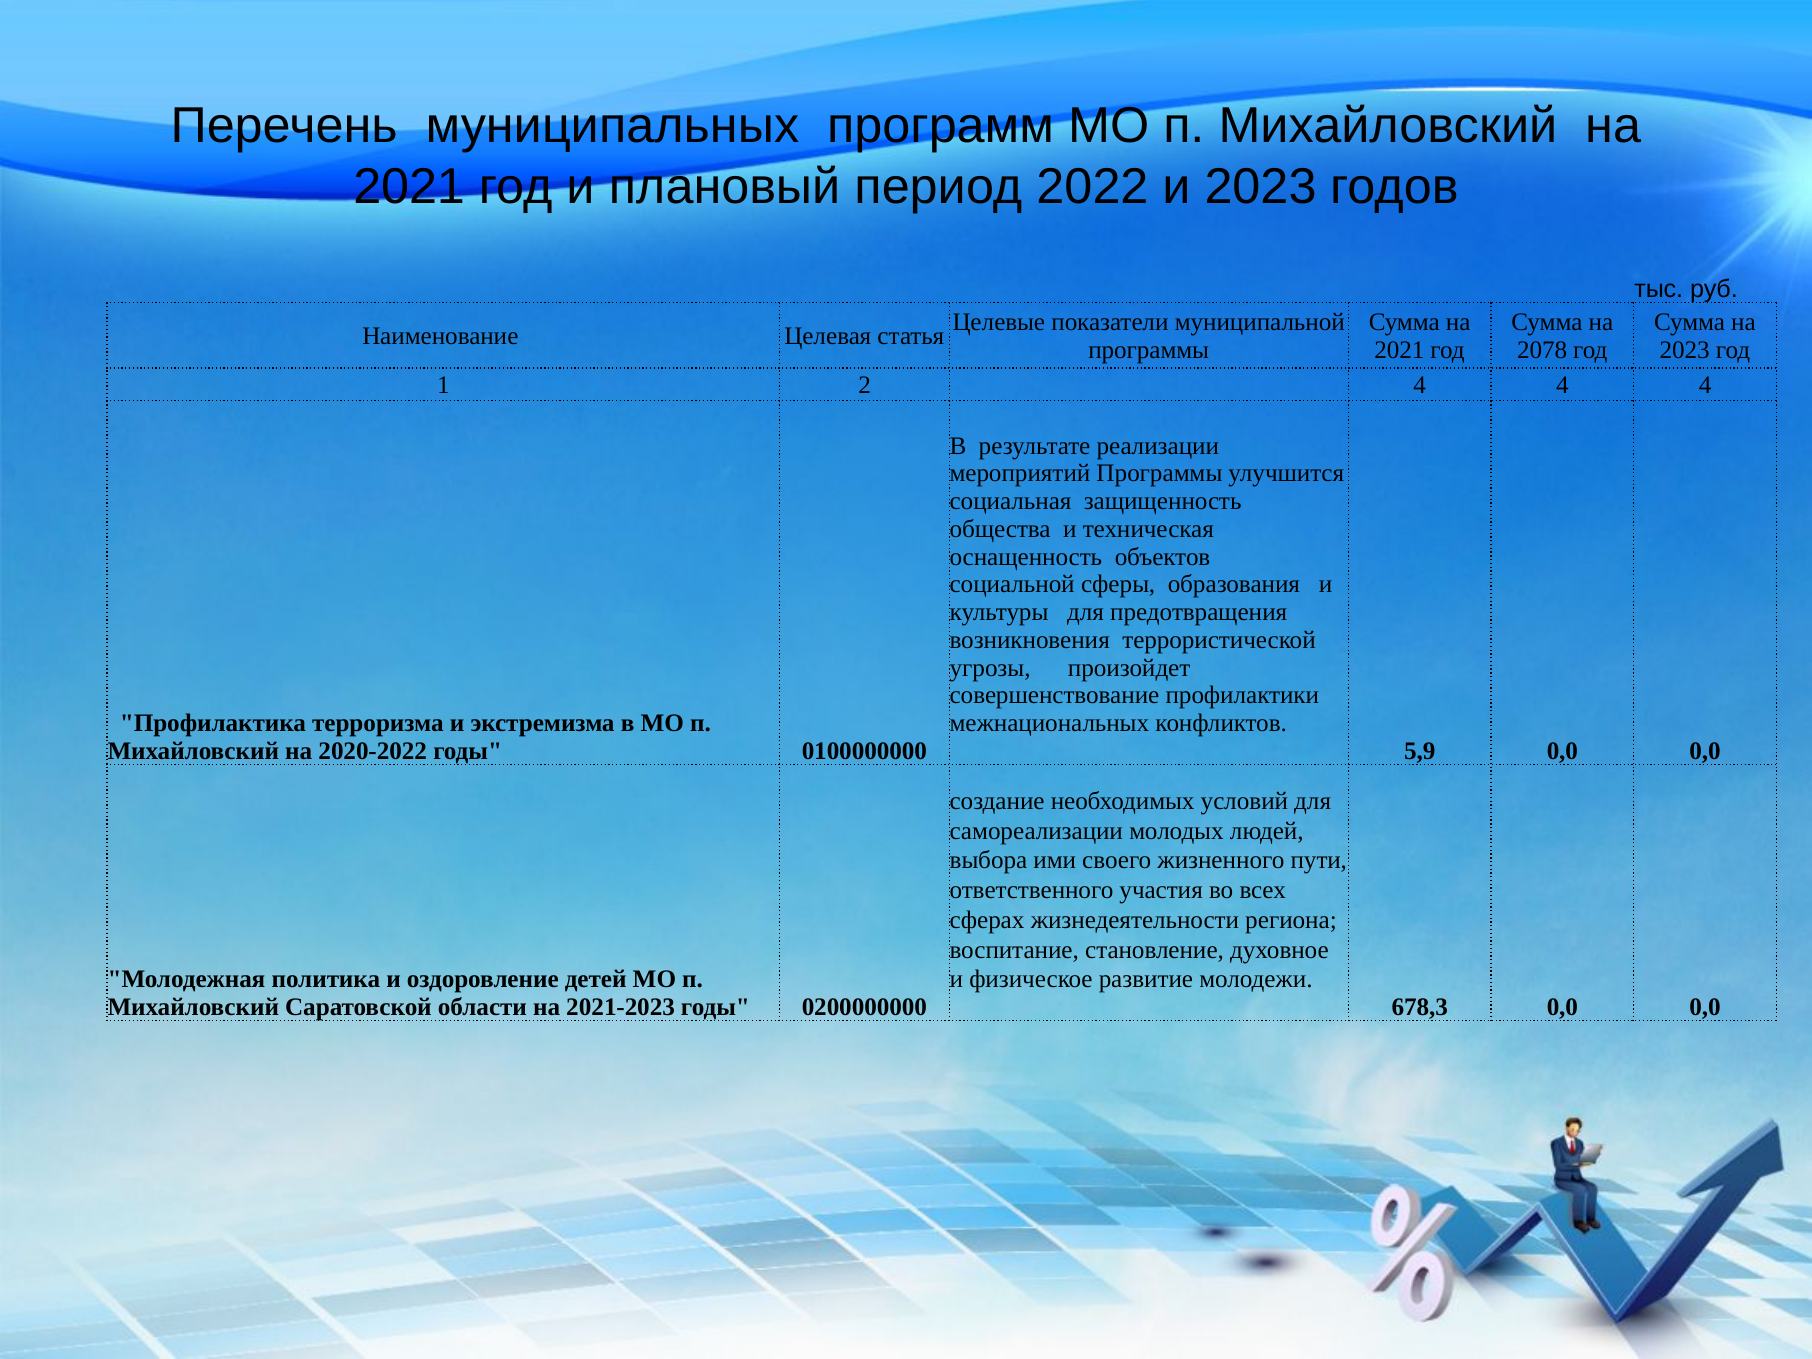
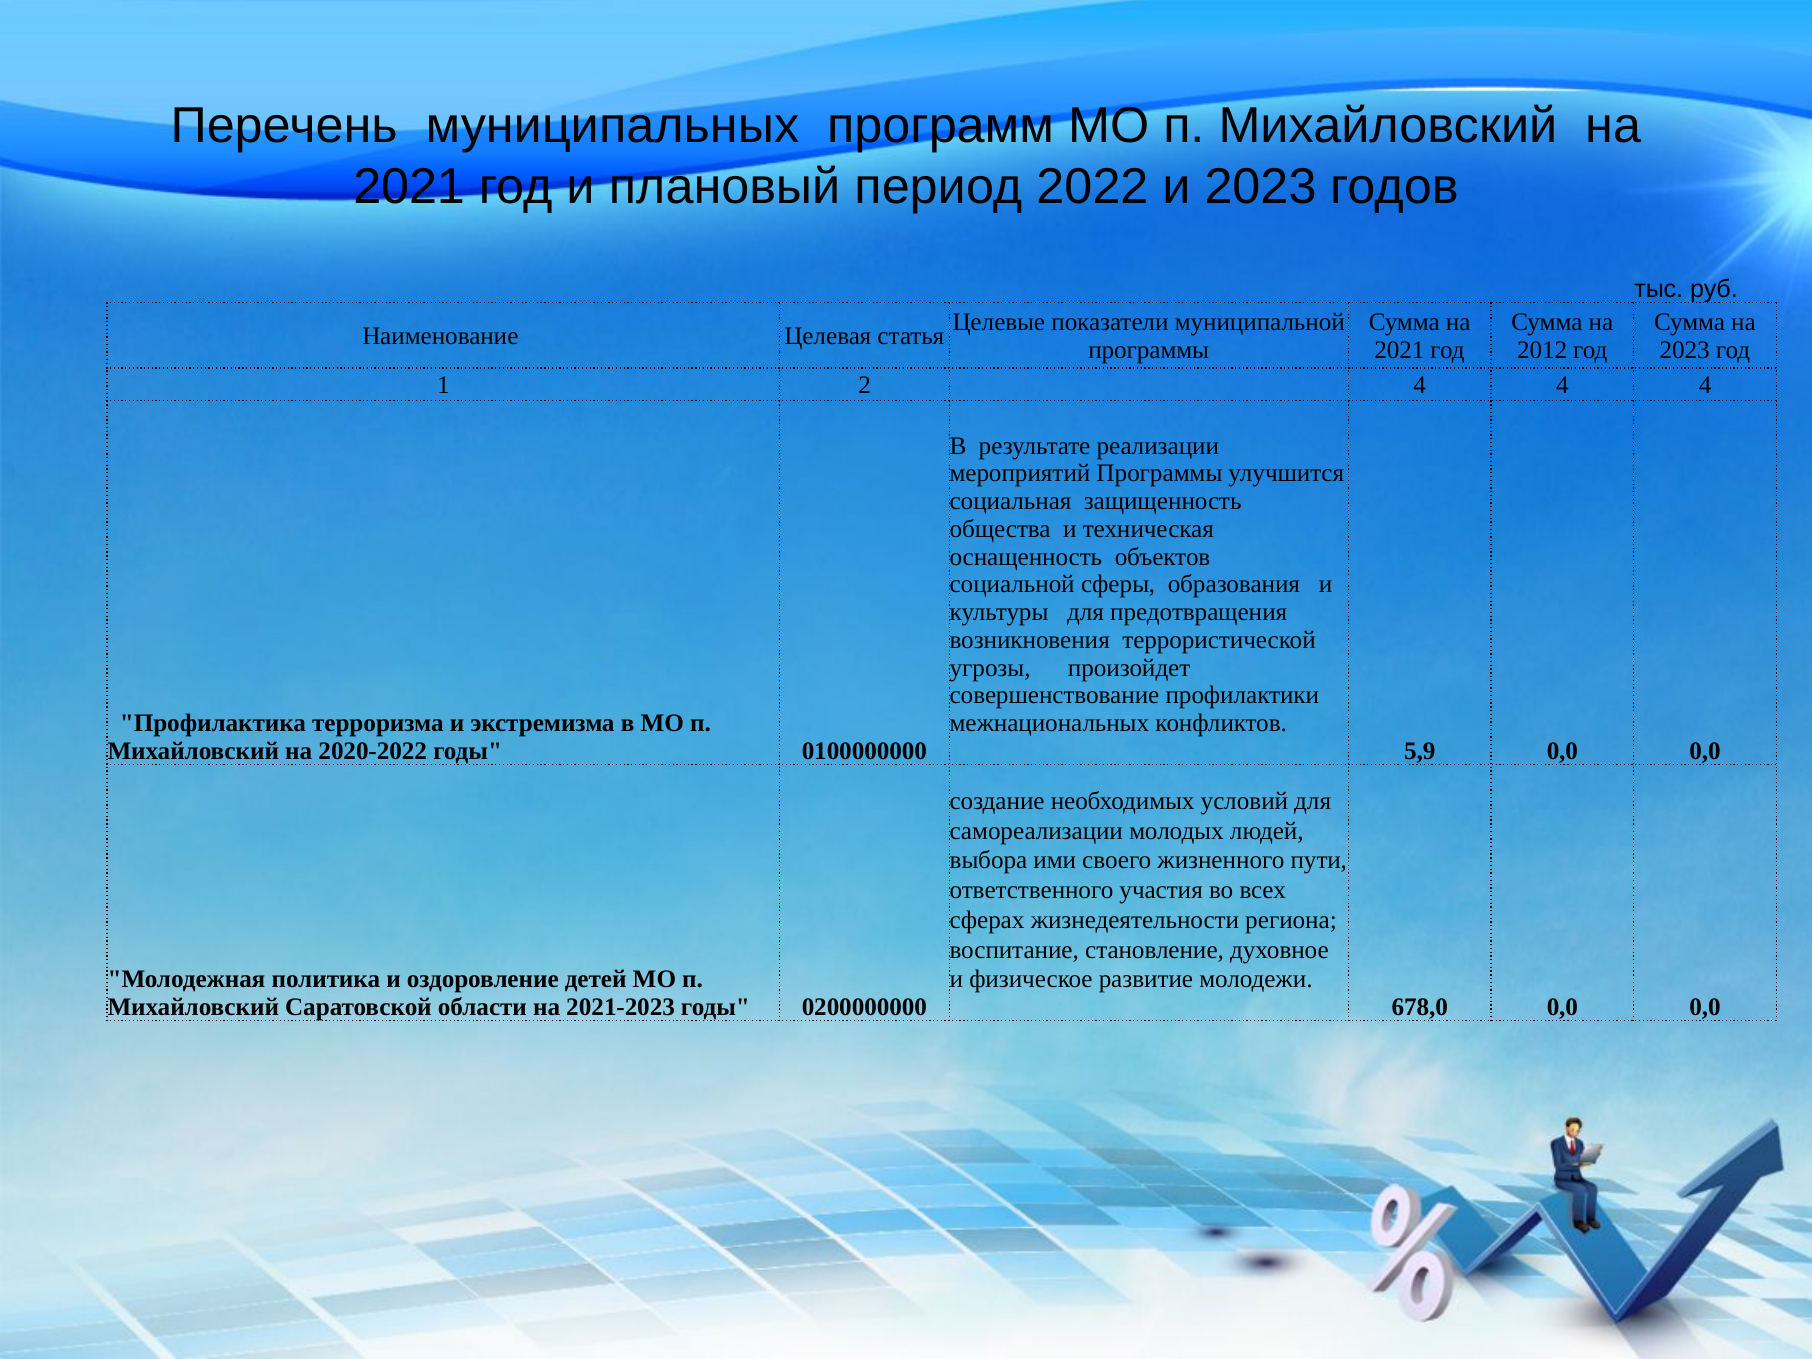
2078: 2078 -> 2012
678,3: 678,3 -> 678,0
